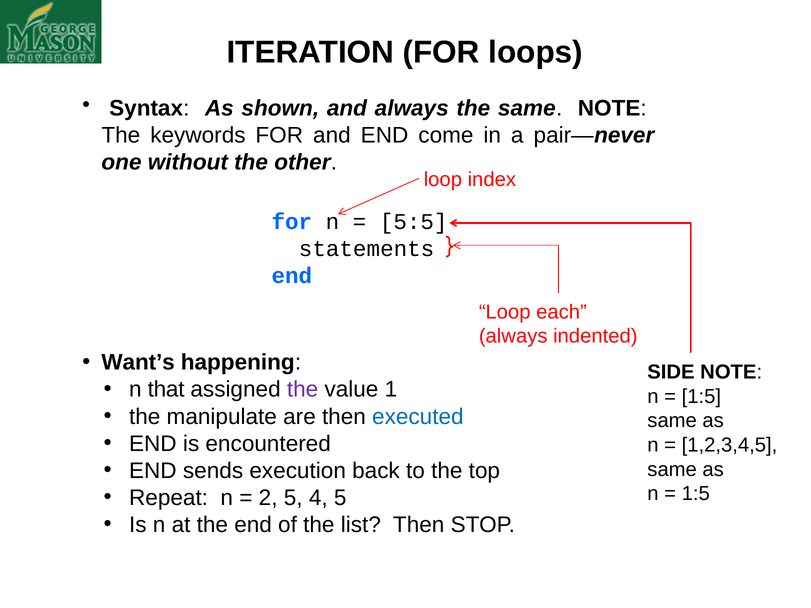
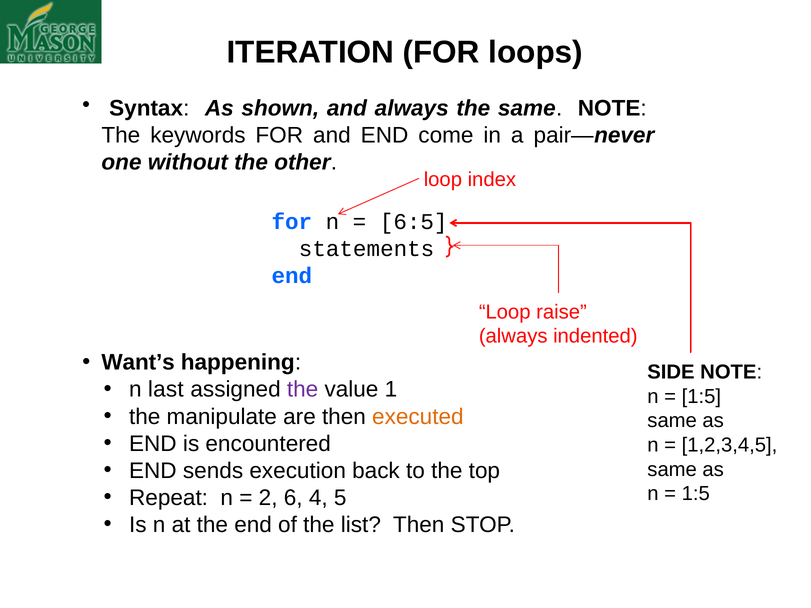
5:5: 5:5 -> 6:5
each: each -> raise
that: that -> last
executed colour: blue -> orange
2 5: 5 -> 6
